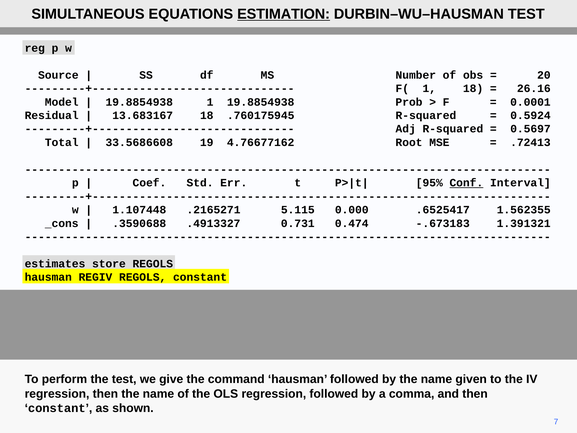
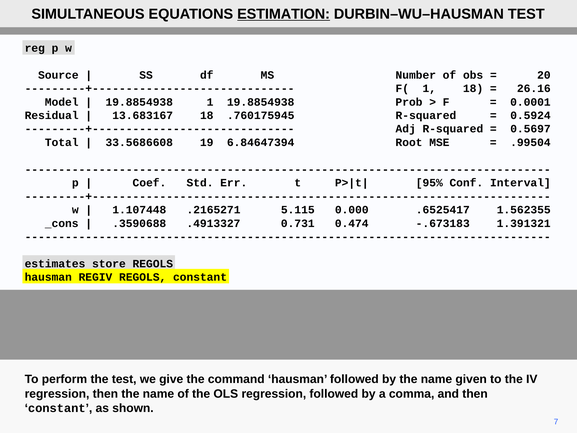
4.76677162: 4.76677162 -> 6.84647394
.72413: .72413 -> .99504
Conf underline: present -> none
